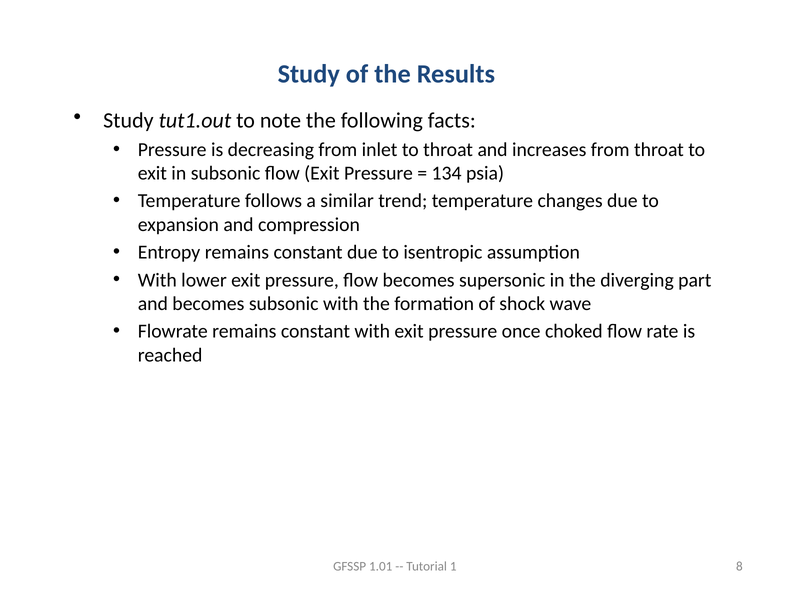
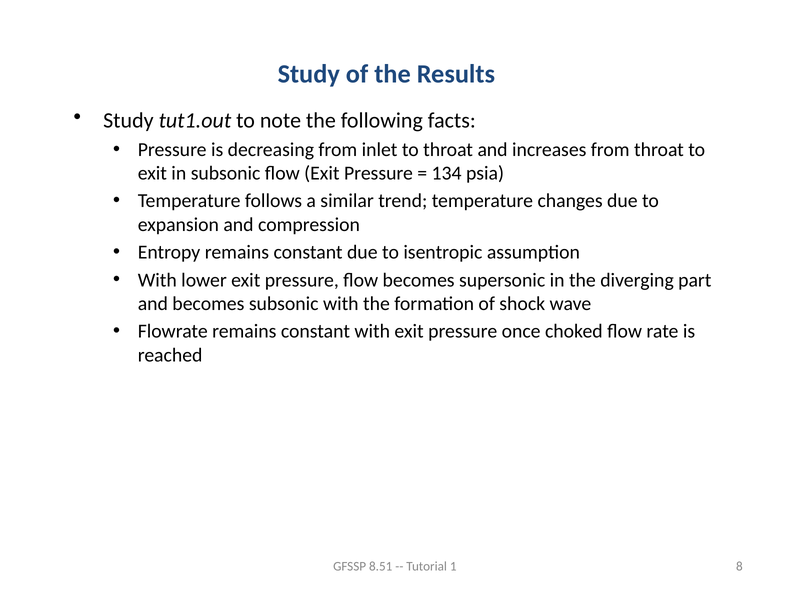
1.01: 1.01 -> 8.51
